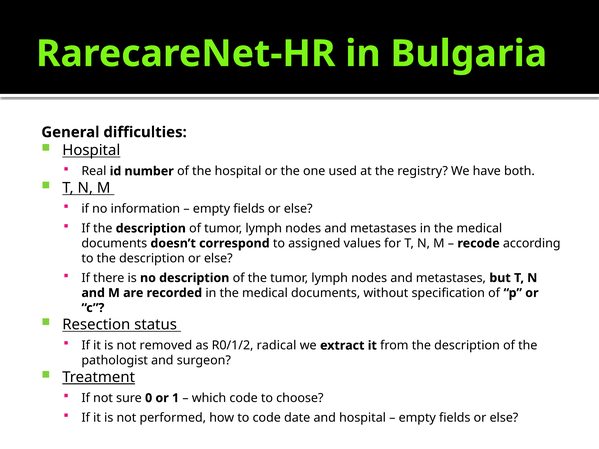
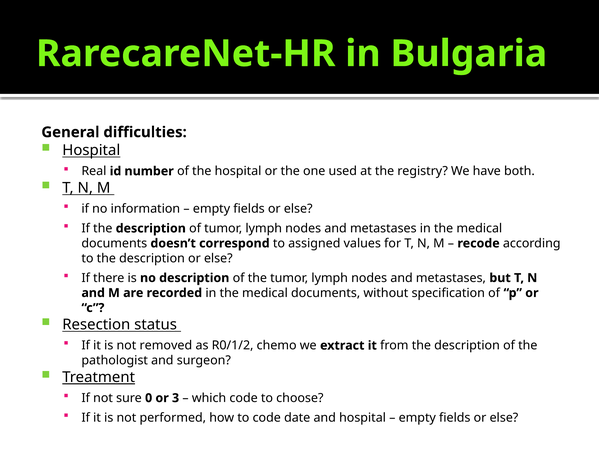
radical: radical -> chemo
1: 1 -> 3
